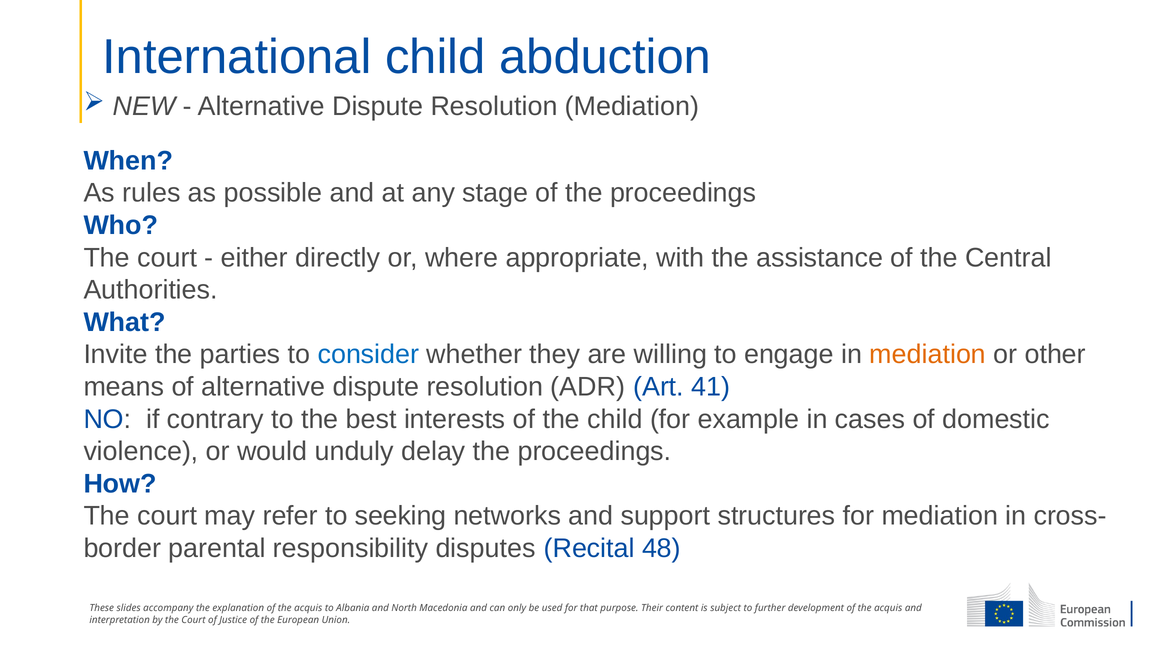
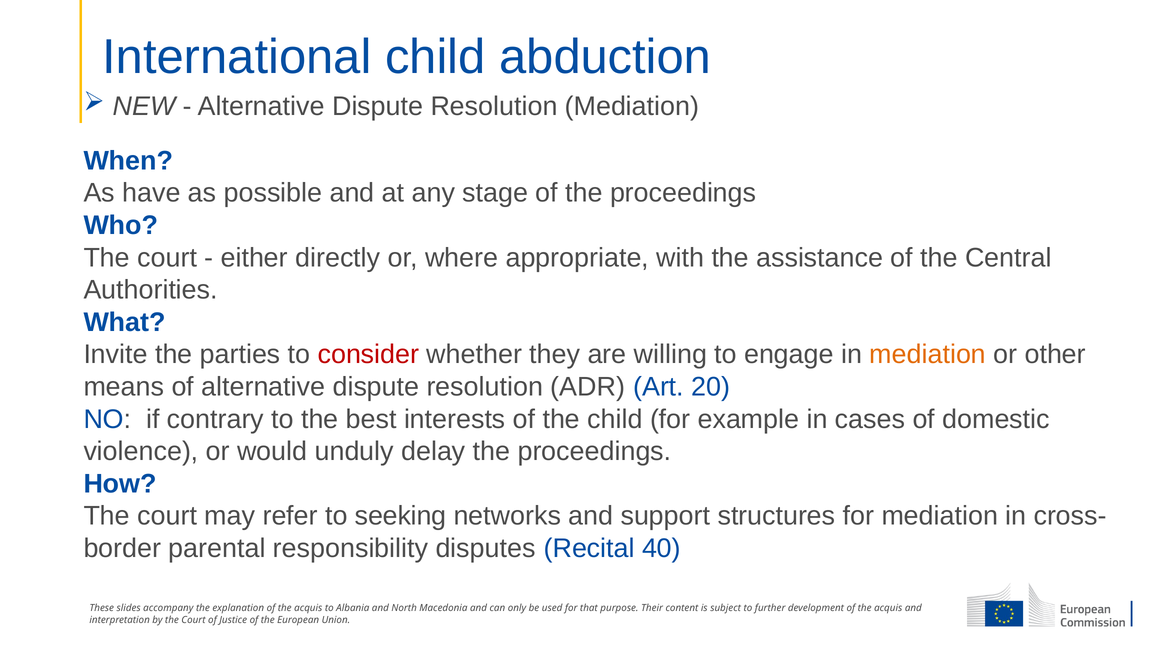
rules: rules -> have
consider colour: blue -> red
41: 41 -> 20
48: 48 -> 40
